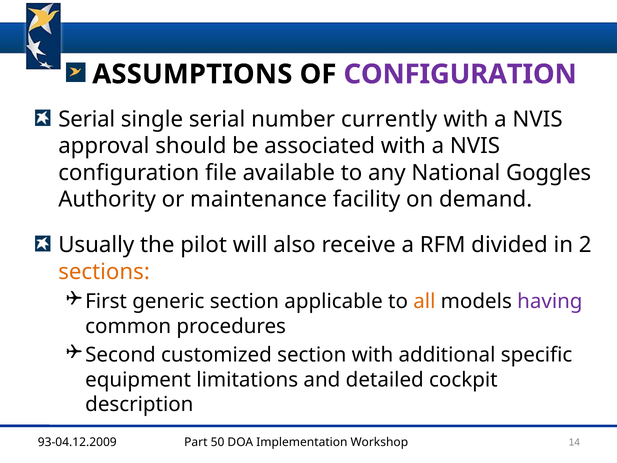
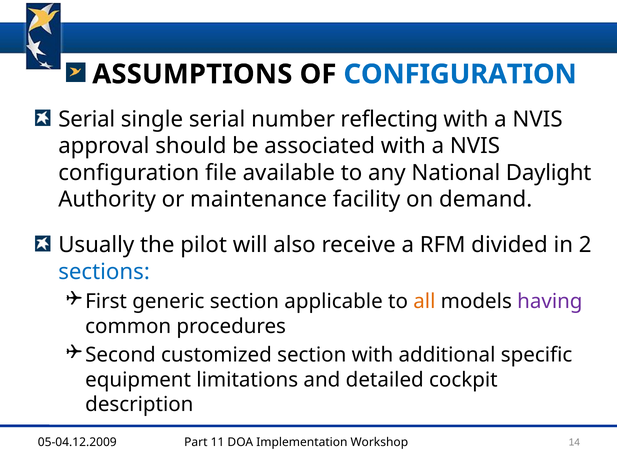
CONFIGURATION at (460, 74) colour: purple -> blue
currently: currently -> reflecting
Goggles: Goggles -> Daylight
sections colour: orange -> blue
93-04.12.2009: 93-04.12.2009 -> 05-04.12.2009
50: 50 -> 11
